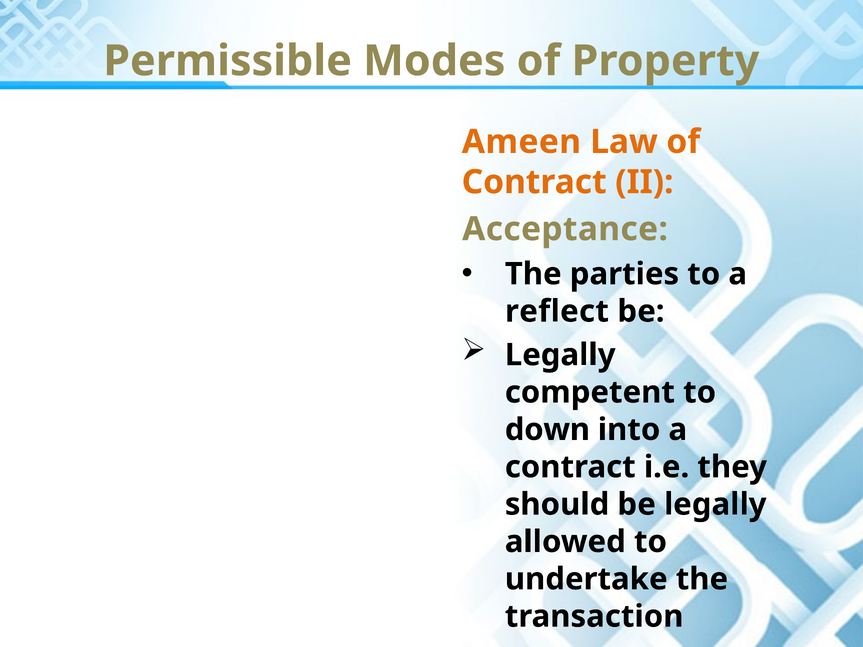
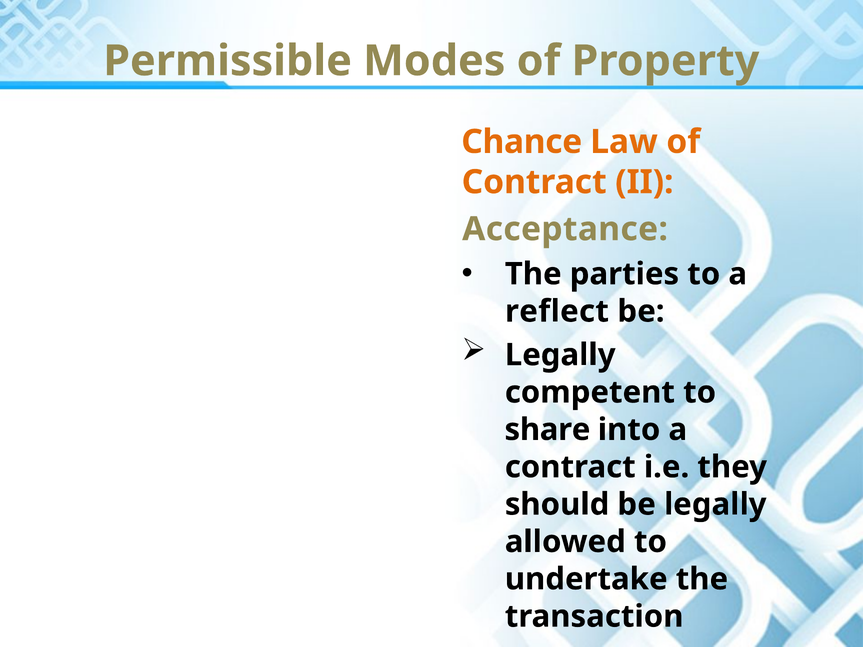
Ameen: Ameen -> Chance
down: down -> share
